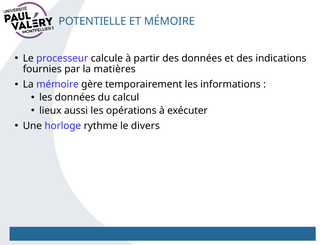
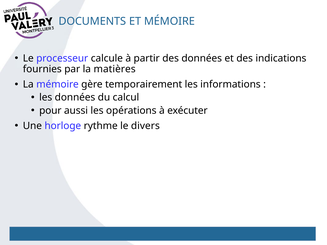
POTENTIELLE: POTENTIELLE -> DOCUMENTS
lieux: lieux -> pour
